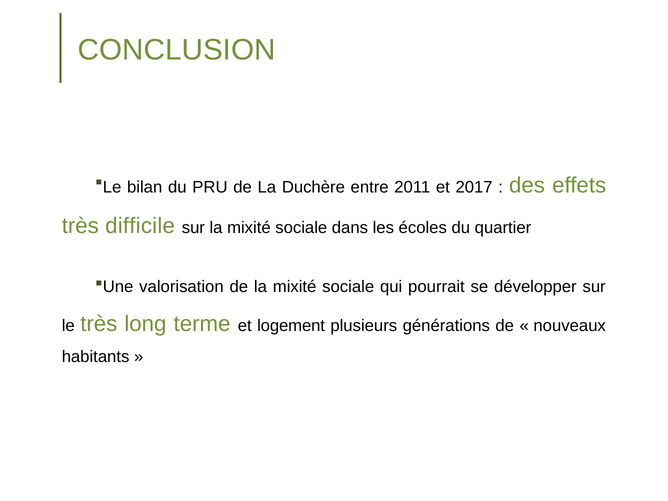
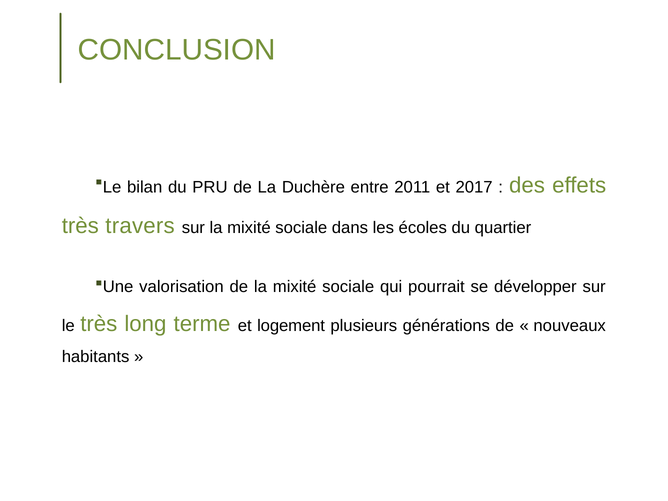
difficile: difficile -> travers
